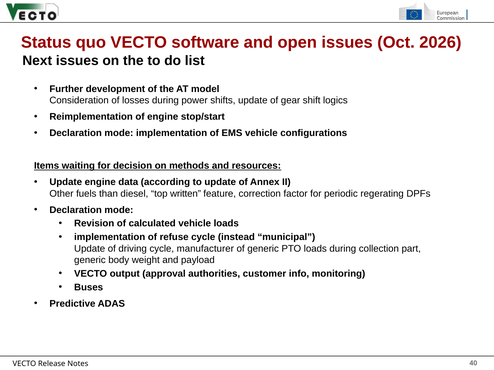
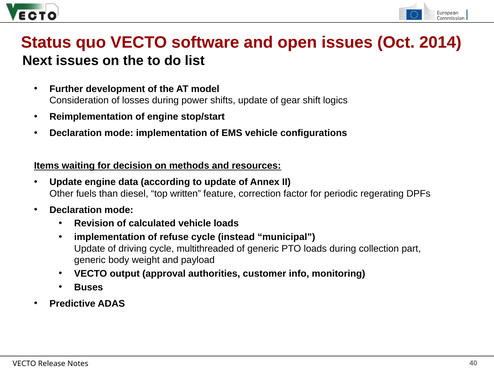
2026: 2026 -> 2014
manufacturer: manufacturer -> multithreaded
